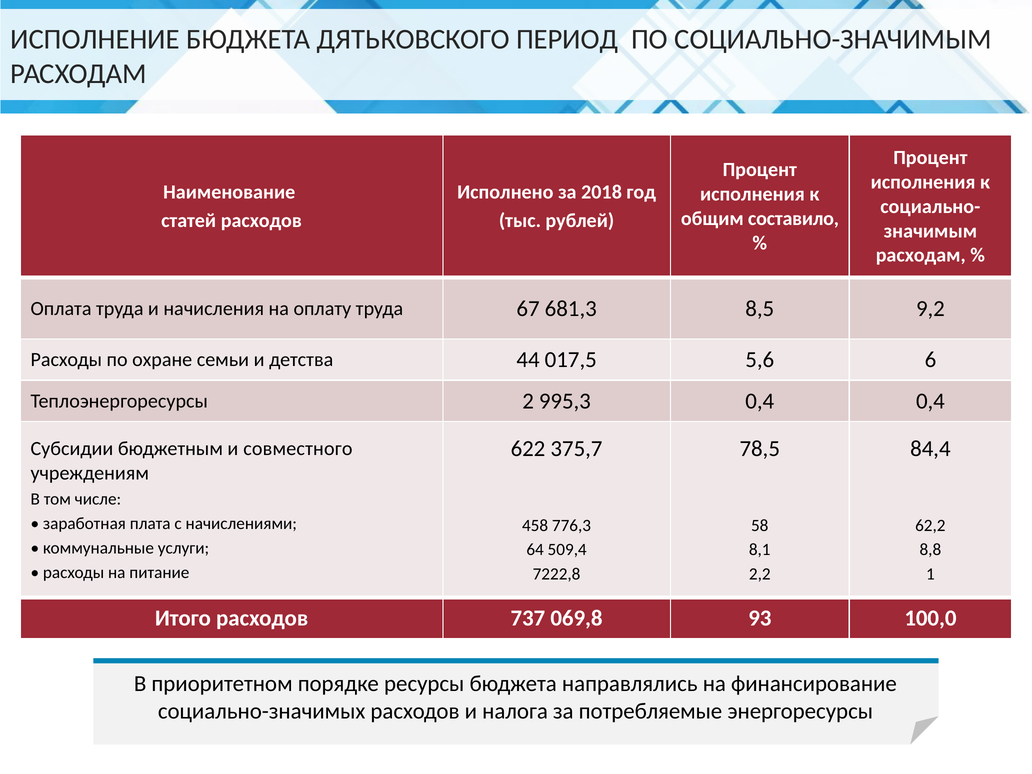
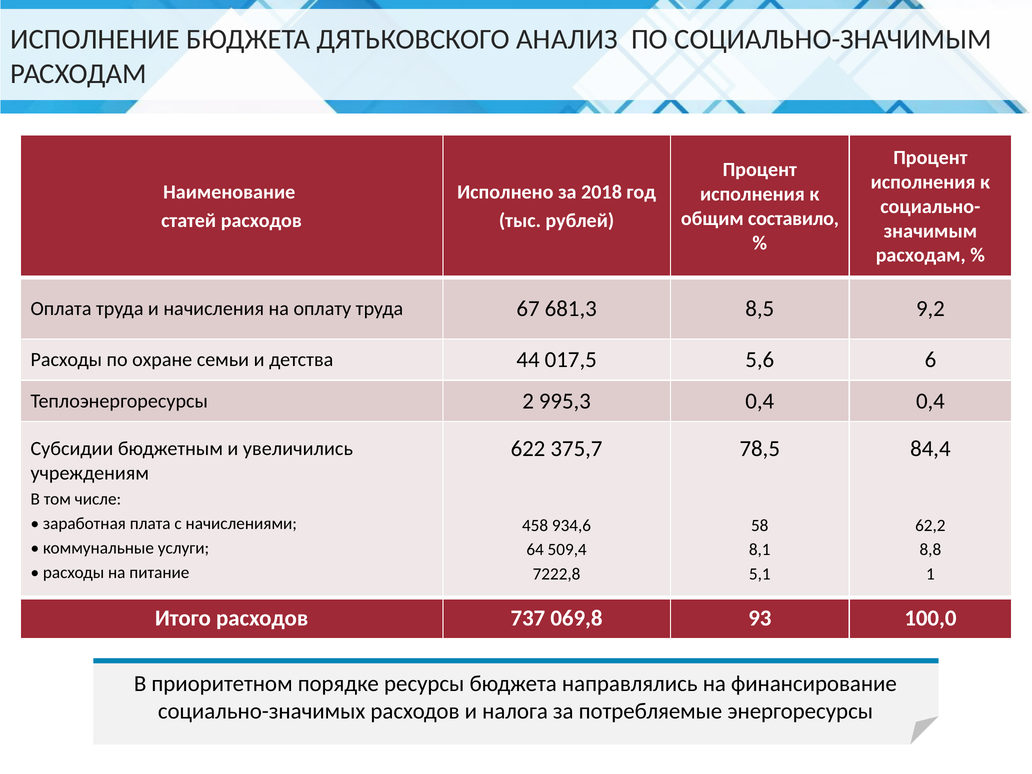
ПЕРИОД: ПЕРИОД -> АНАЛИЗ
совместного: совместного -> увеличились
776,3: 776,3 -> 934,6
2,2: 2,2 -> 5,1
